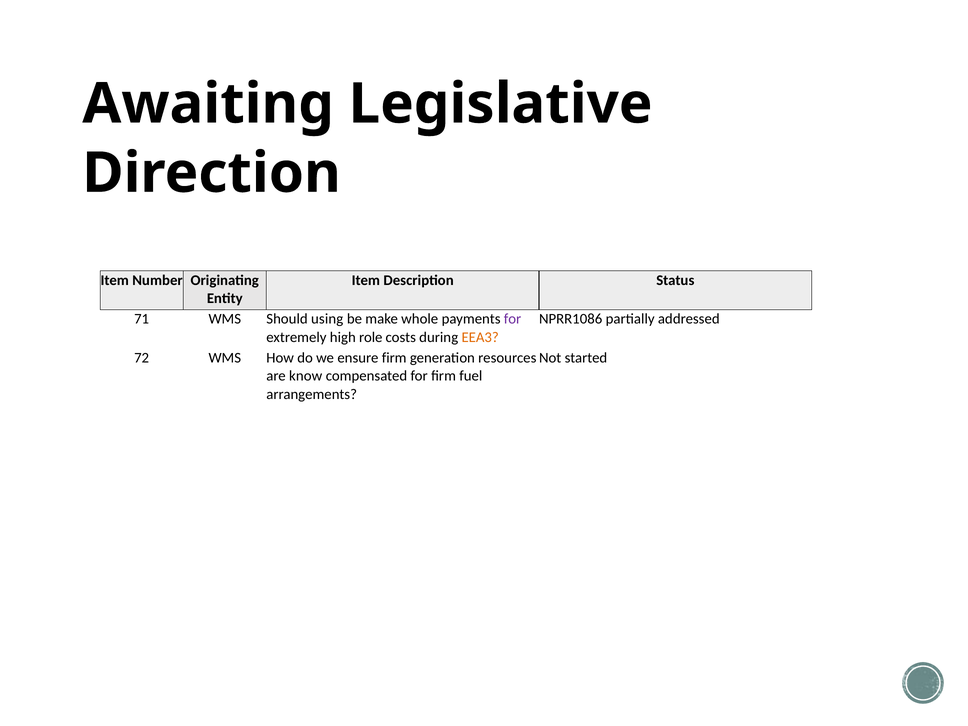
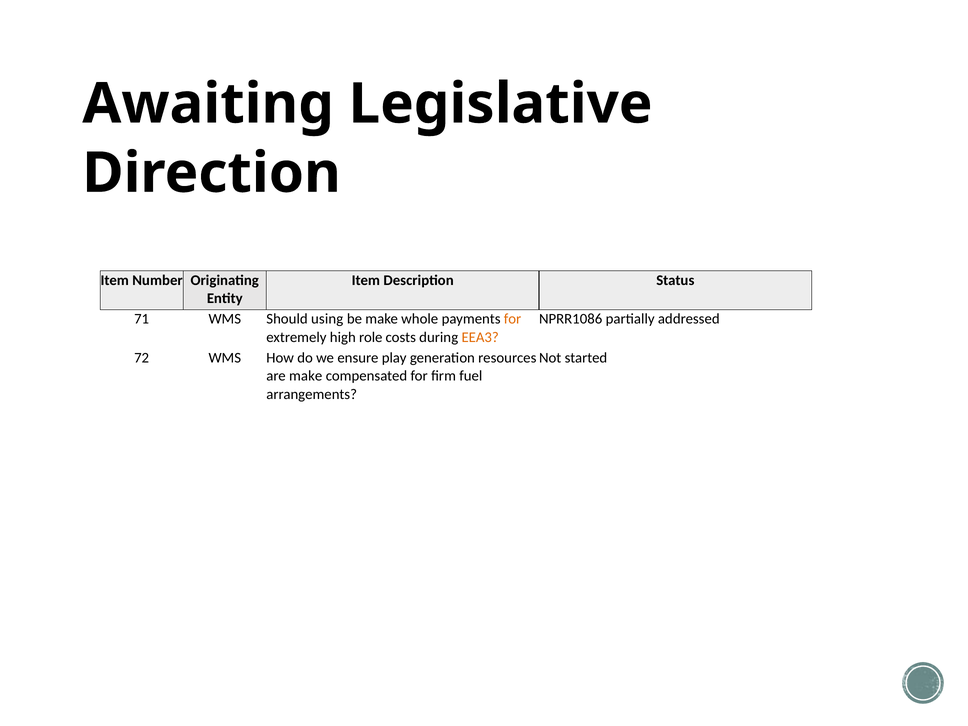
for at (513, 319) colour: purple -> orange
ensure firm: firm -> play
are know: know -> make
